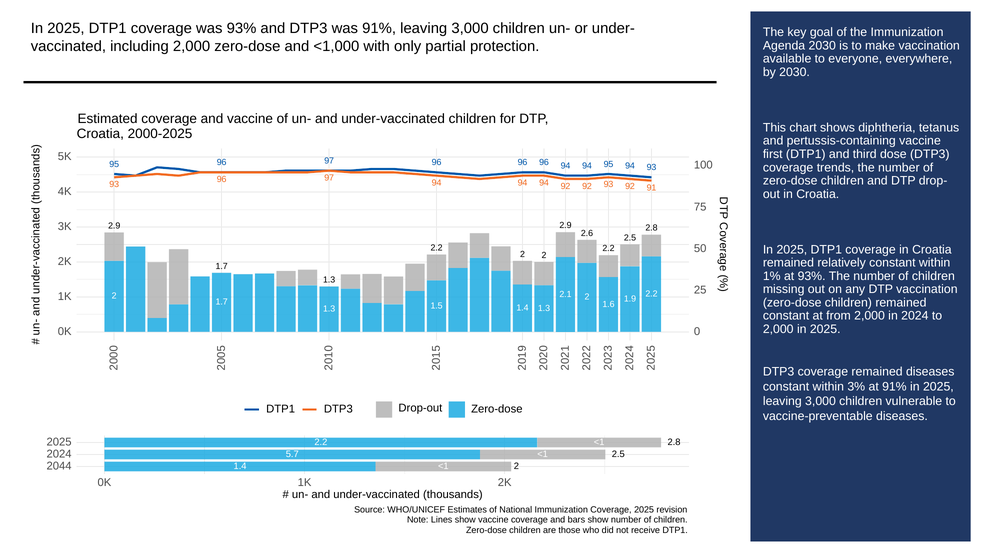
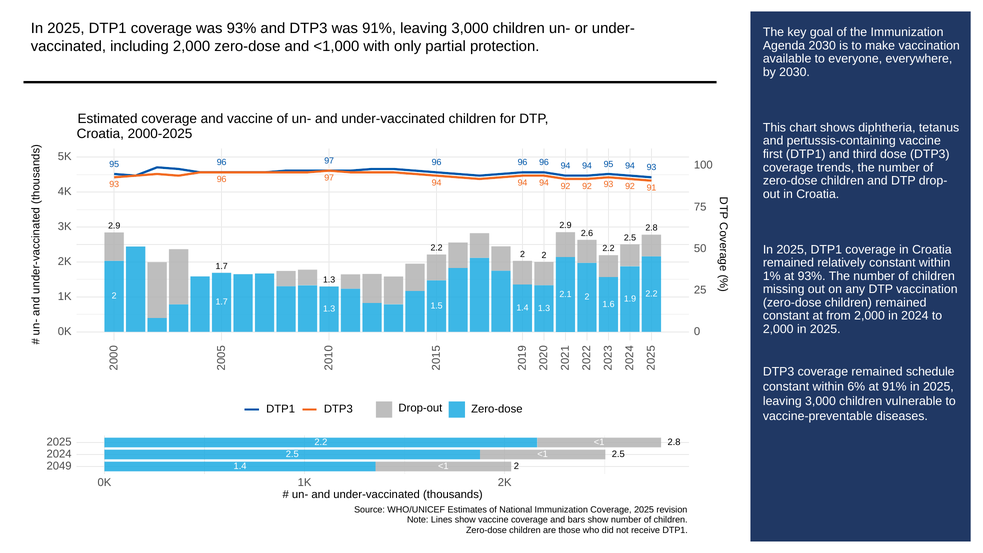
remained diseases: diseases -> schedule
3%: 3% -> 6%
5.7 at (292, 454): 5.7 -> 2.5
2044: 2044 -> 2049
